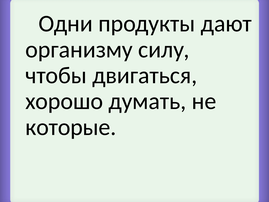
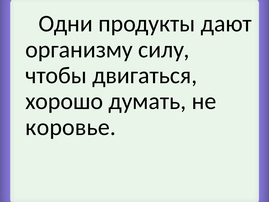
которые: которые -> коровье
